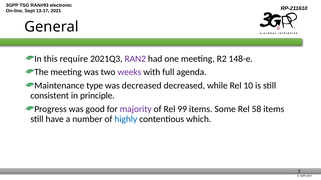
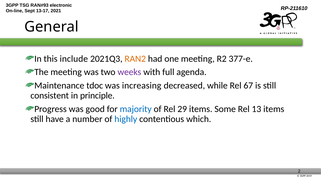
require: require -> include
RAN2 colour: purple -> orange
148-e: 148-e -> 377-e
type: type -> tdoc
was decreased: decreased -> increasing
10: 10 -> 67
majority colour: purple -> blue
99: 99 -> 29
58: 58 -> 13
